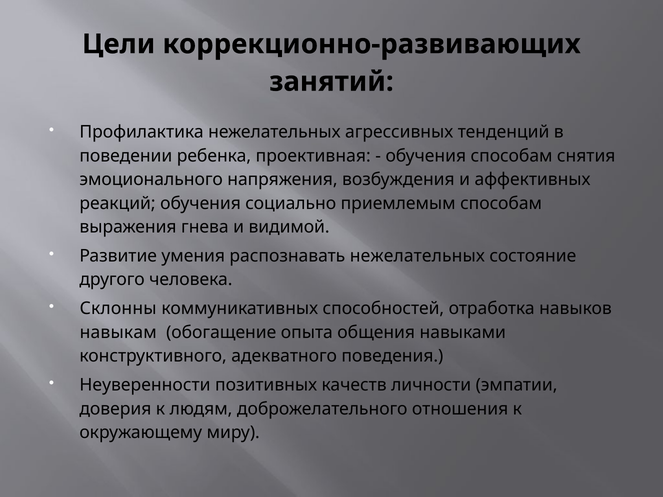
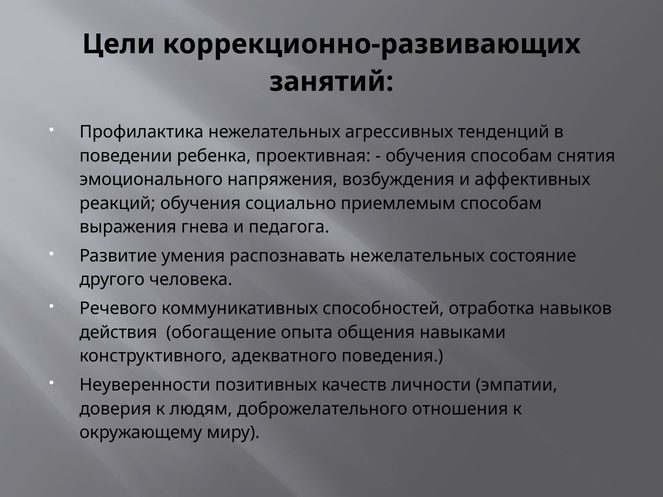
видимой: видимой -> педагога
Склонны: Склонны -> Речевого
навыкам: навыкам -> действия
